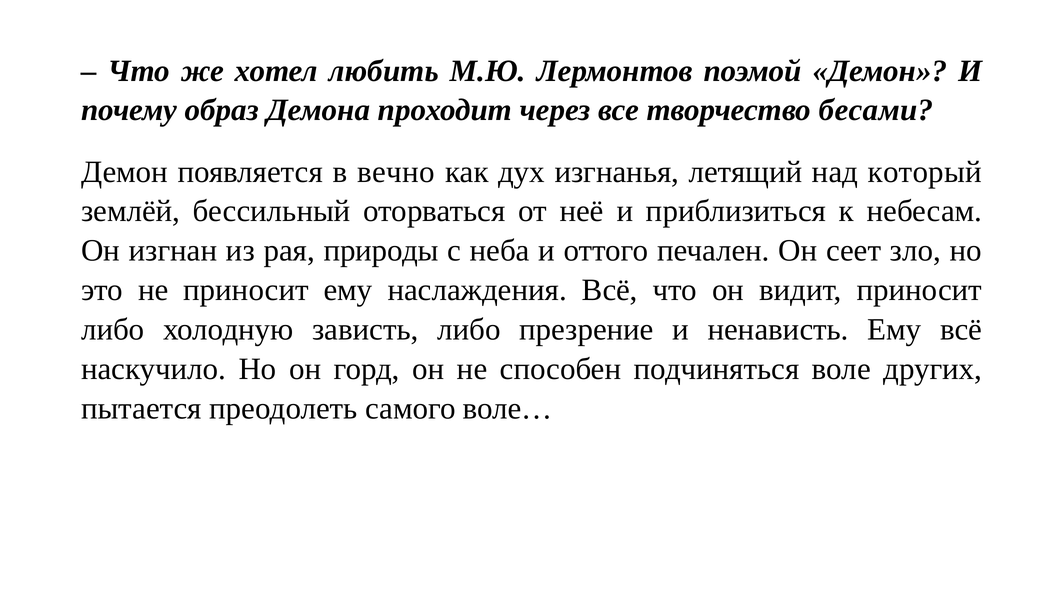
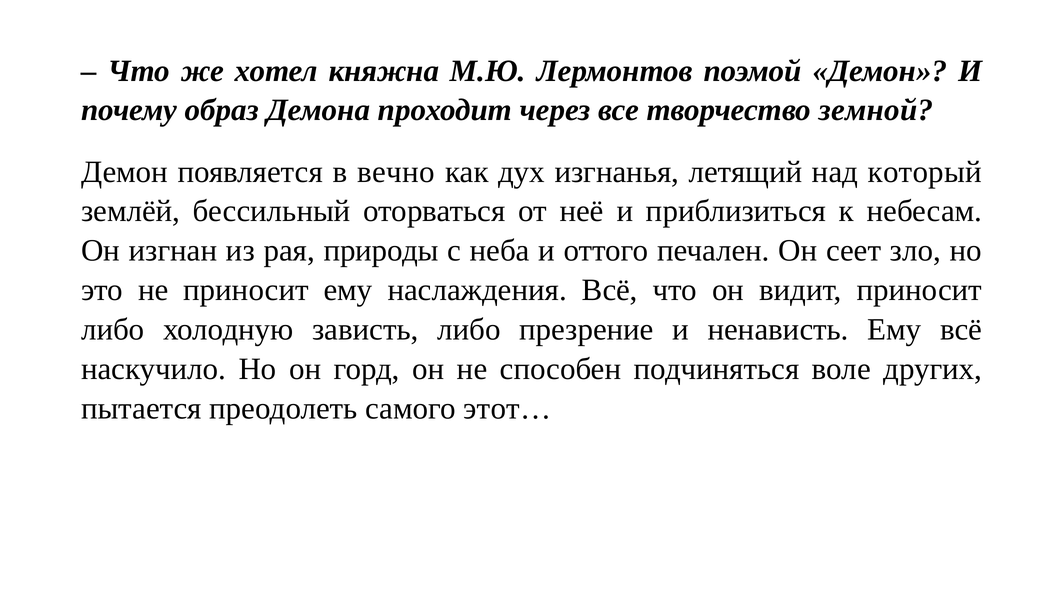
любить: любить -> княжна
бесами: бесами -> земной
воле…: воле… -> этот…
